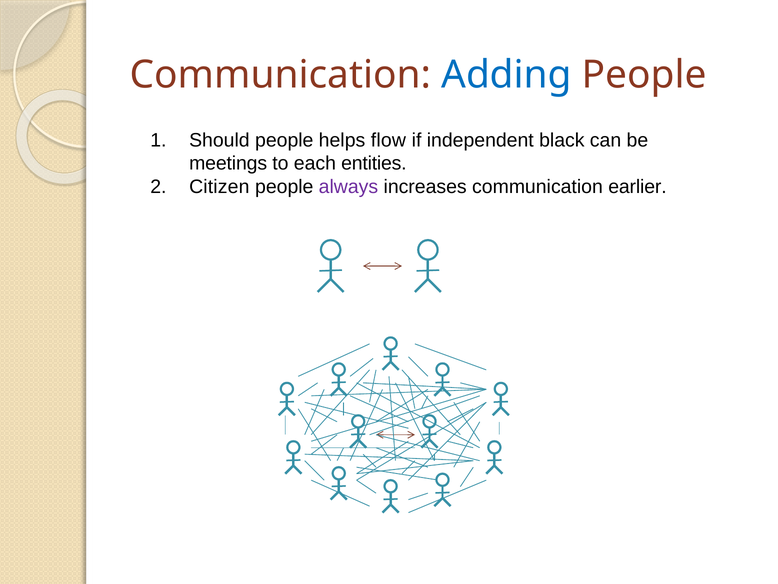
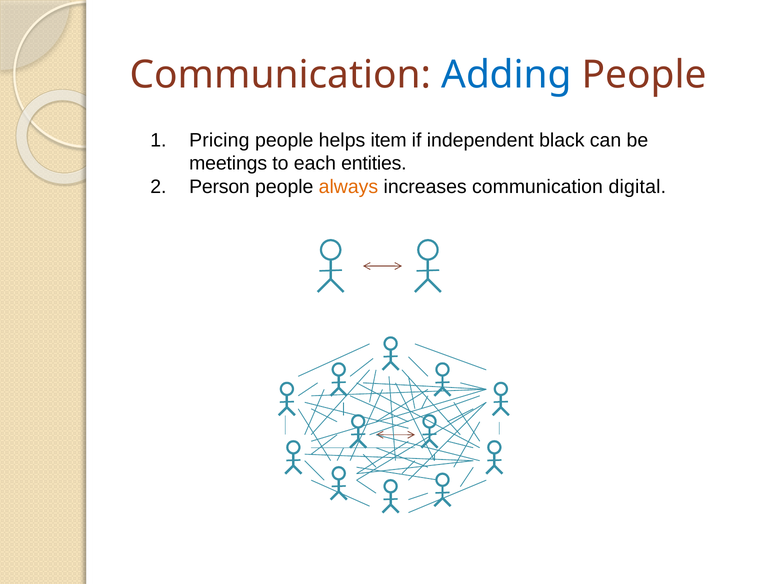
Should: Should -> Pricing
flow: flow -> item
Citizen: Citizen -> Person
always colour: purple -> orange
earlier: earlier -> digital
